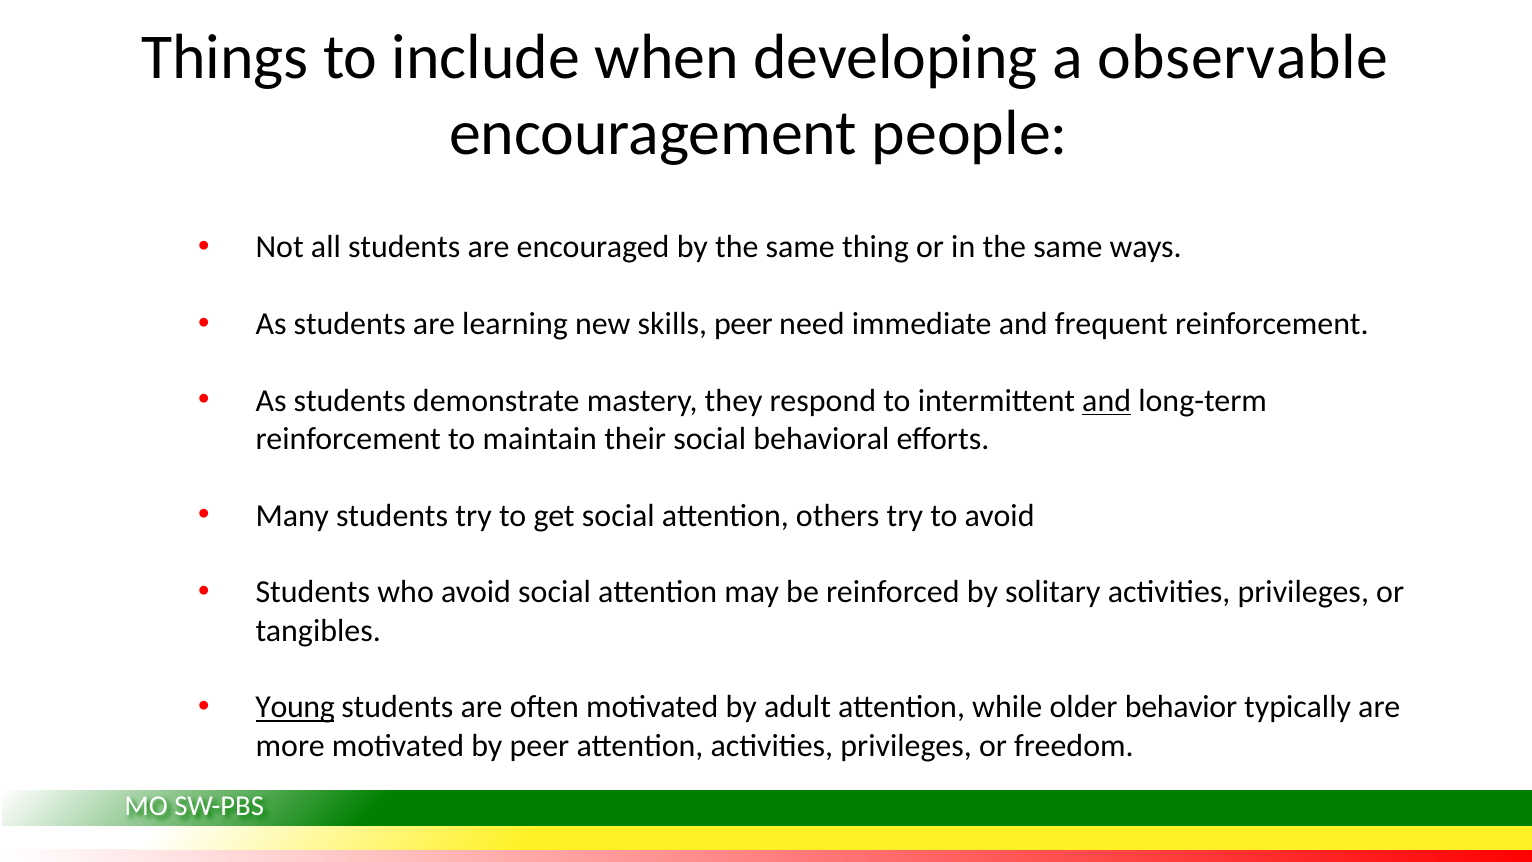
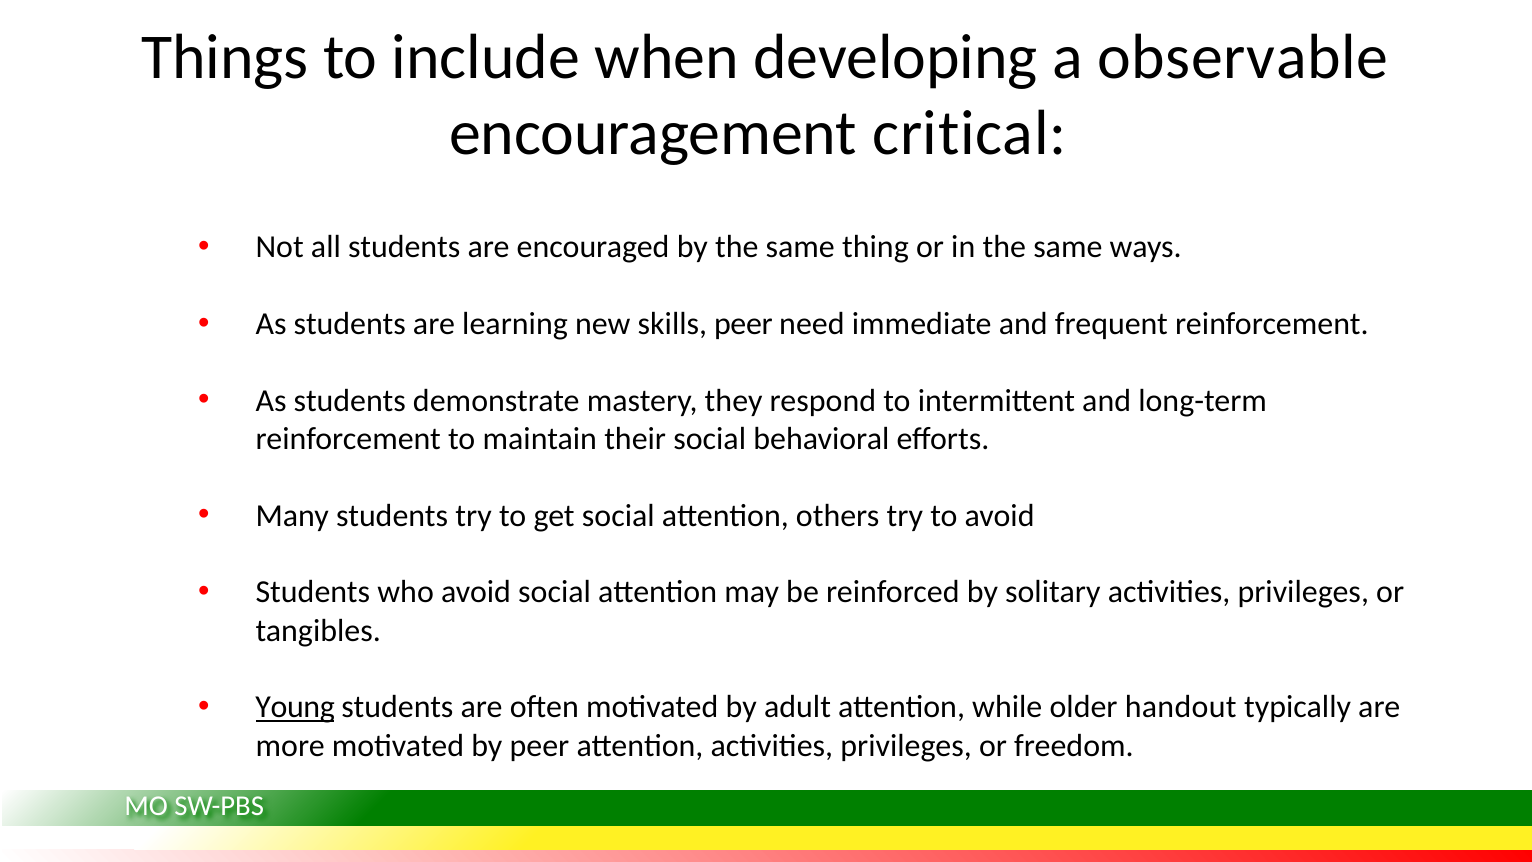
people: people -> critical
and at (1107, 401) underline: present -> none
behavior: behavior -> handout
